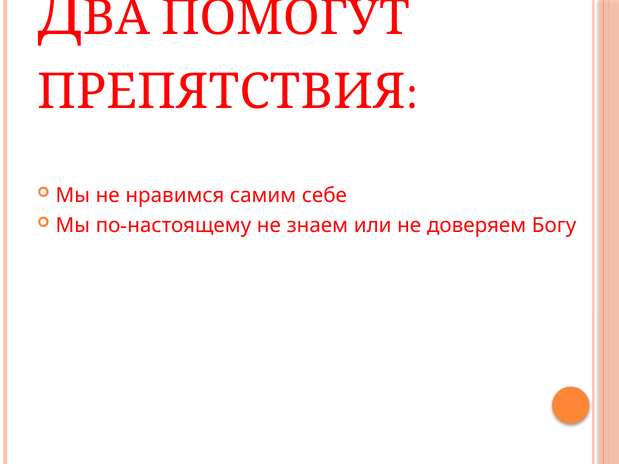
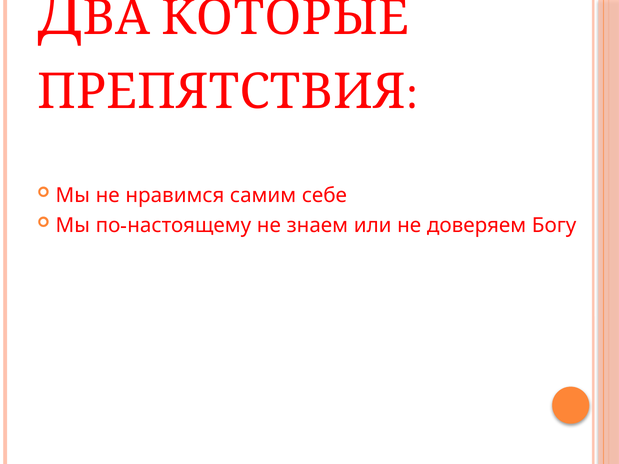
ПОМОГУТ: ПОМОГУТ -> КОТОРЫЕ
